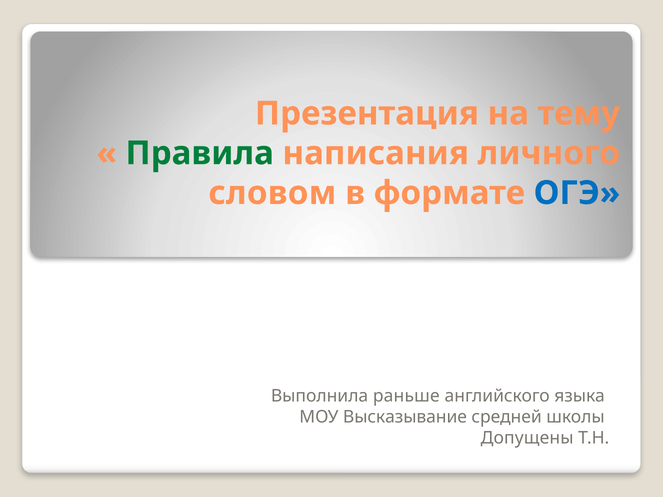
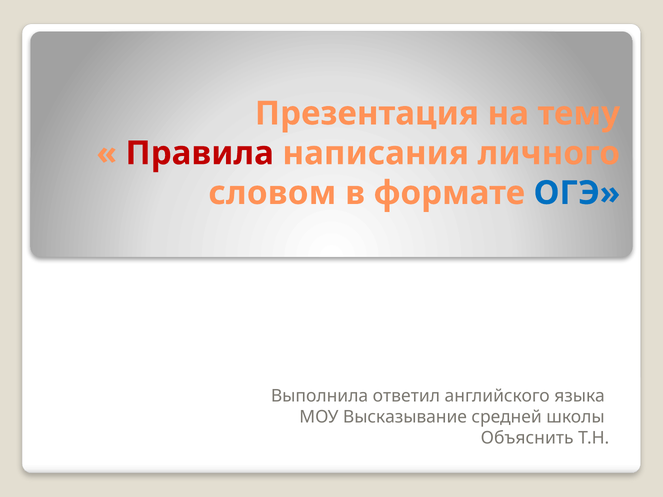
Правила colour: green -> red
раньше: раньше -> ответил
Допущены: Допущены -> Объяснить
